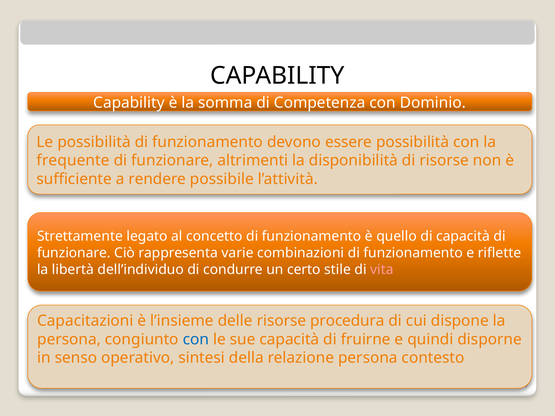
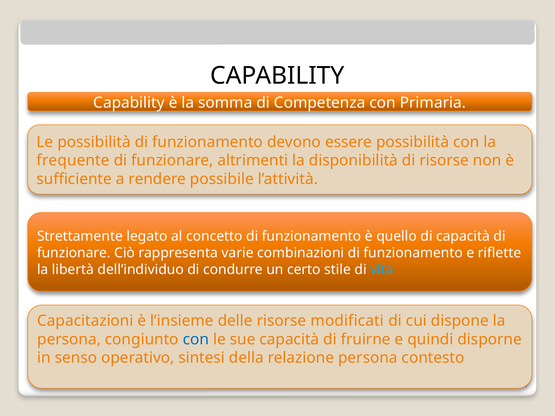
Dominio: Dominio -> Primaria
vita colour: pink -> light blue
procedura: procedura -> modificati
